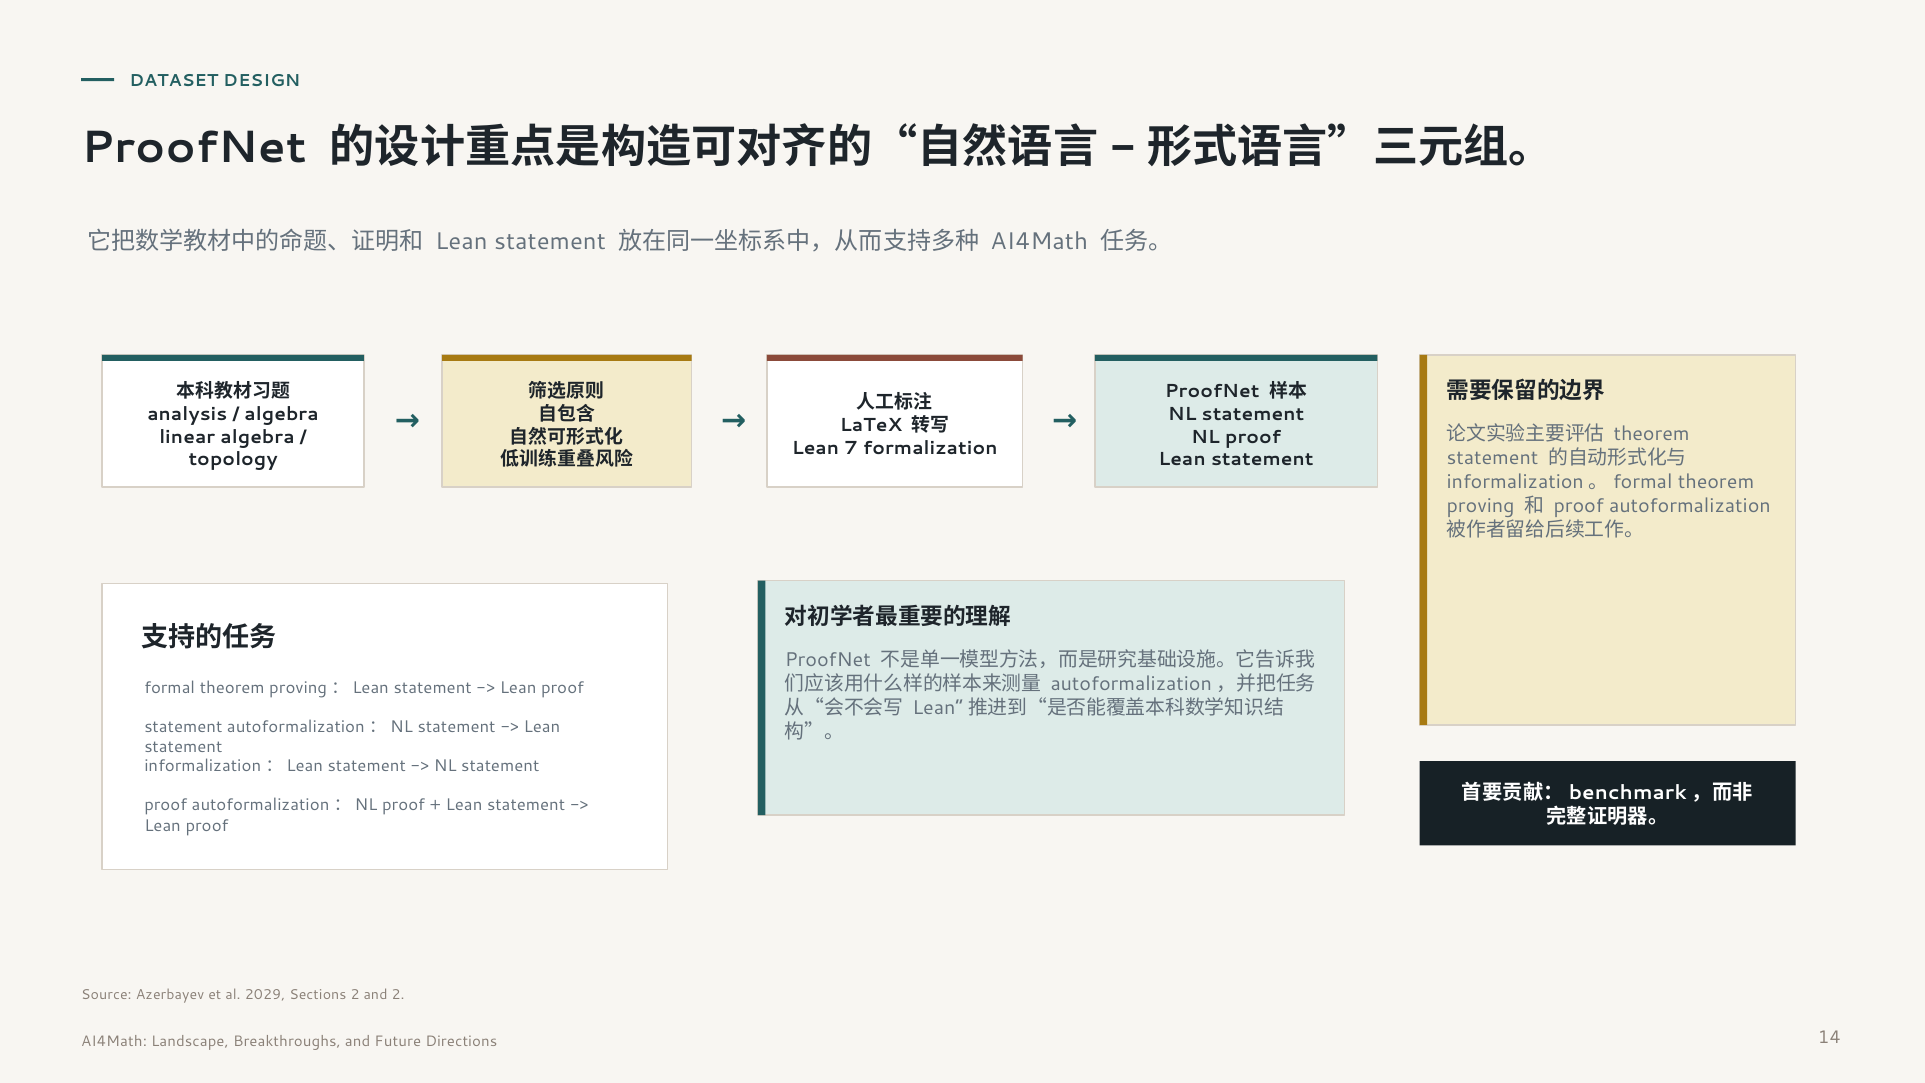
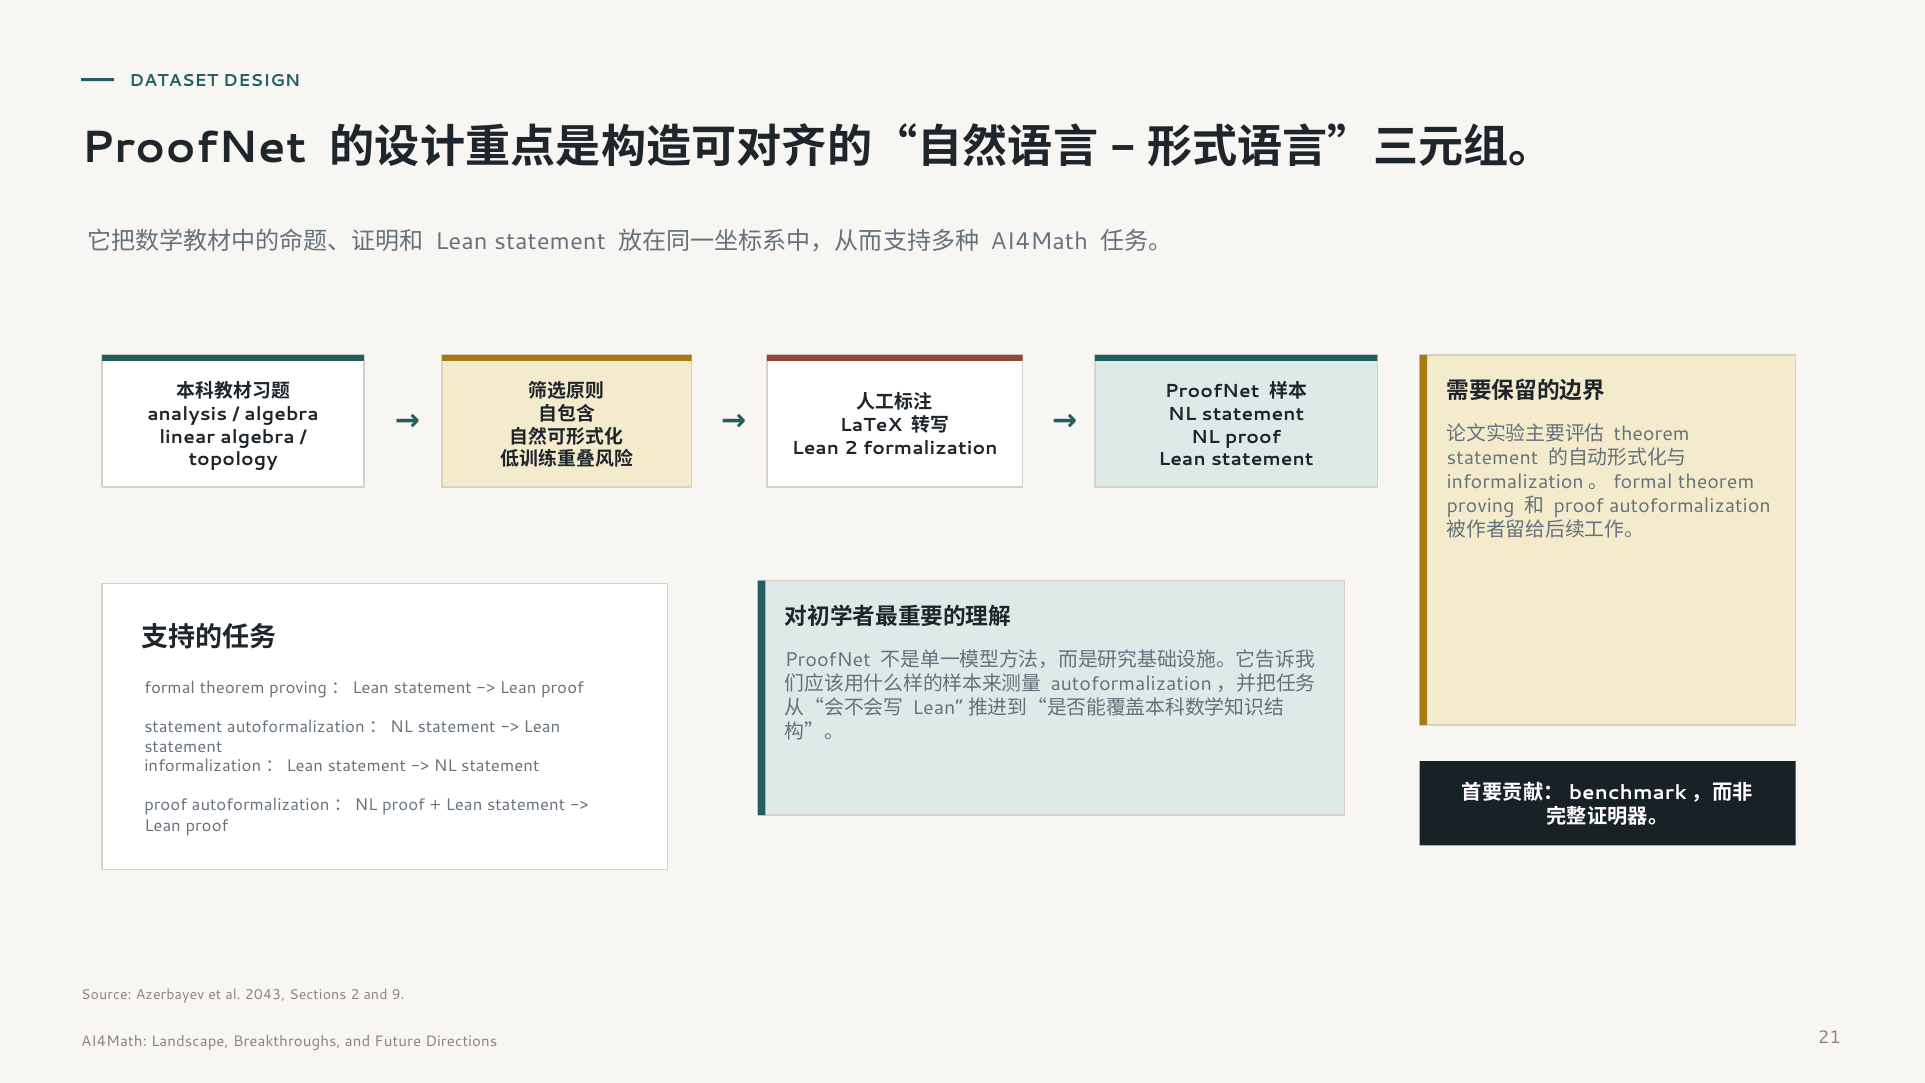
Lean 7: 7 -> 2
2029: 2029 -> 2043
and 2: 2 -> 9
14: 14 -> 21
